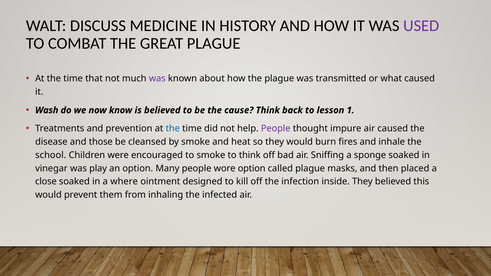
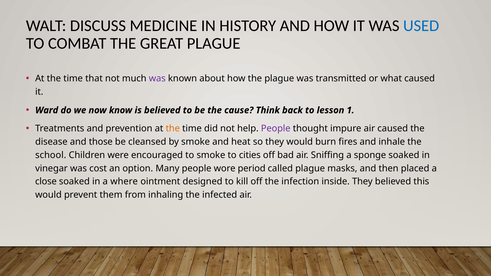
USED colour: purple -> blue
Wash: Wash -> Ward
the at (173, 129) colour: blue -> orange
to think: think -> cities
play: play -> cost
wore option: option -> period
